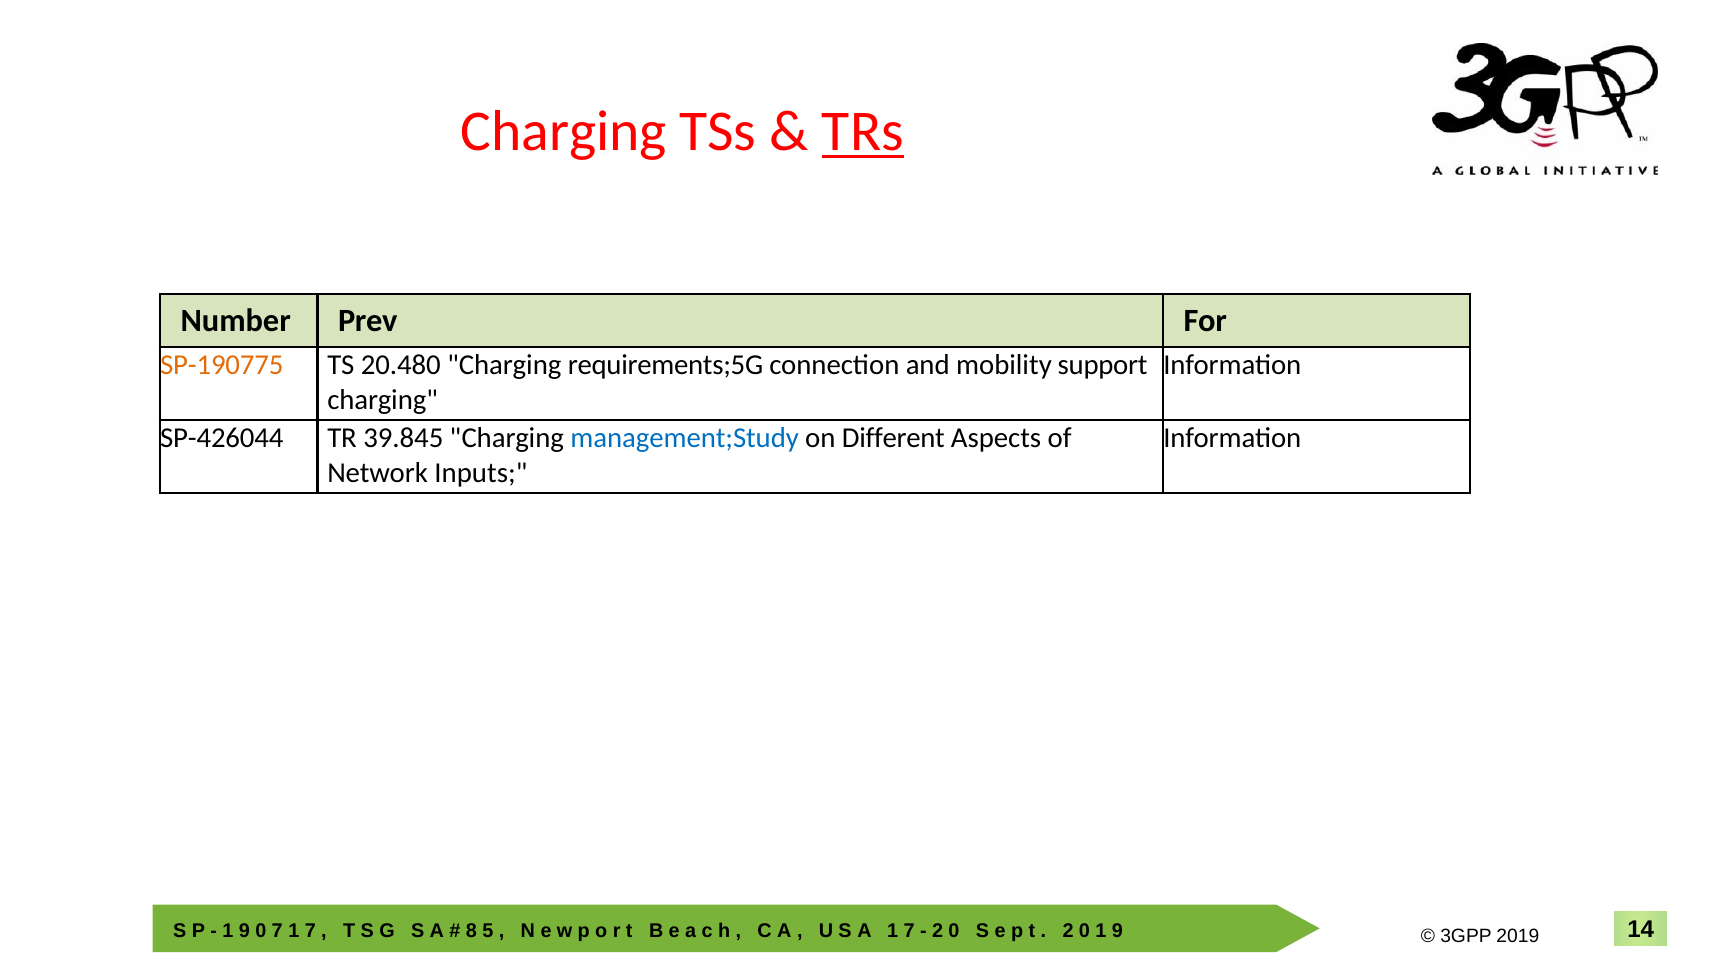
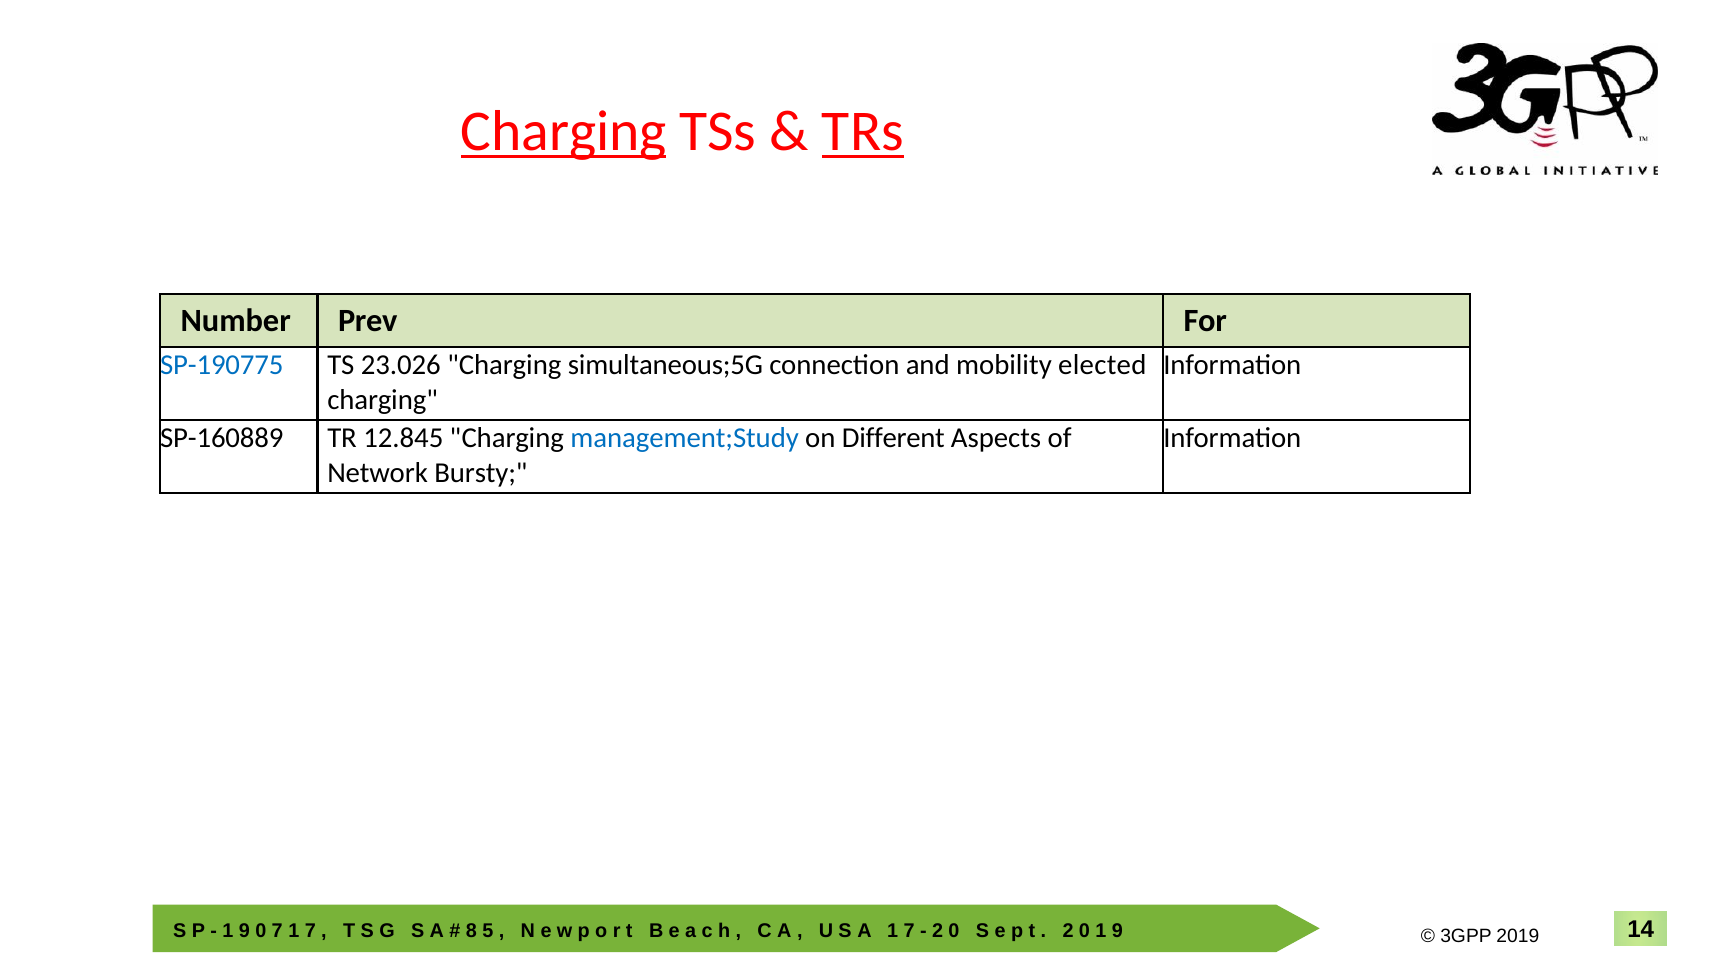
Charging at (564, 132) underline: none -> present
SP-190775 colour: orange -> blue
20.480: 20.480 -> 23.026
requirements;5G: requirements;5G -> simultaneous;5G
support: support -> elected
SP-426044: SP-426044 -> SP-160889
39.845: 39.845 -> 12.845
Inputs: Inputs -> Bursty
